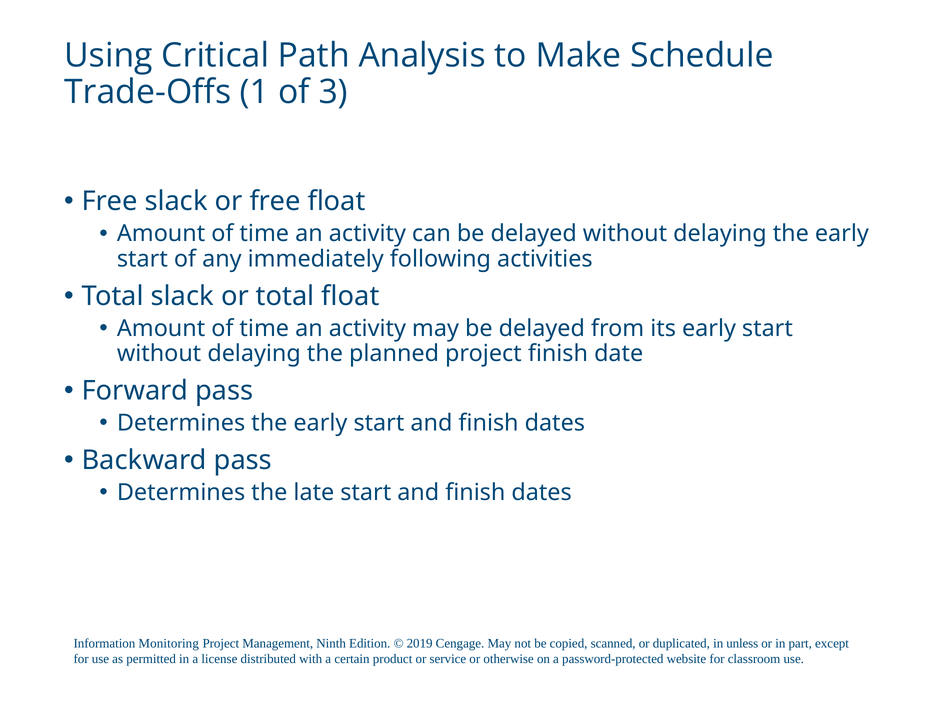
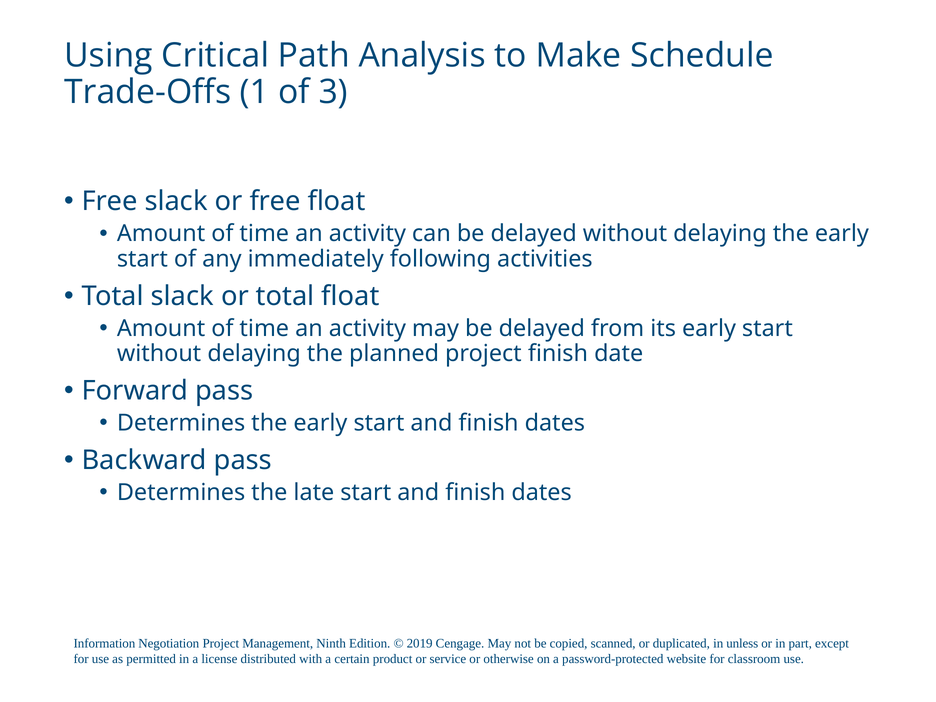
Monitoring: Monitoring -> Negotiation
